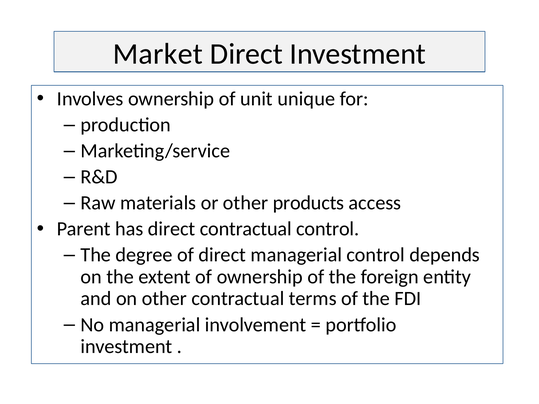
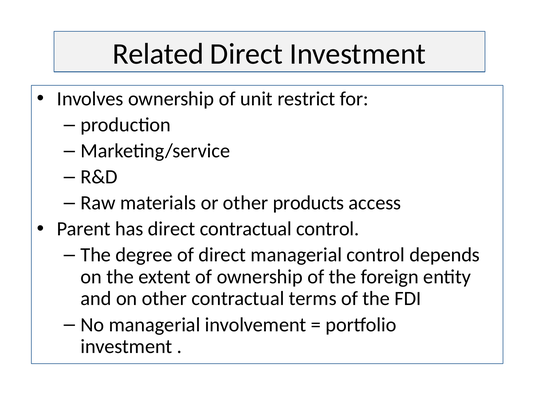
Market: Market -> Related
unique: unique -> restrict
